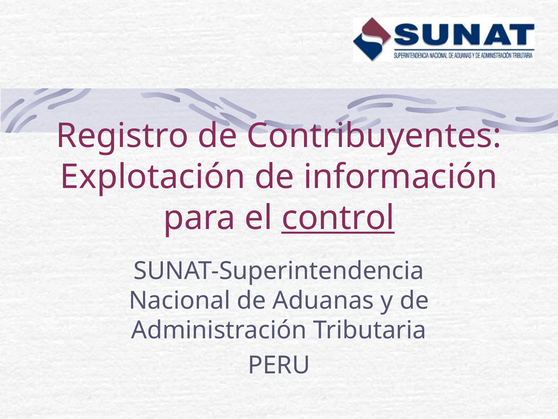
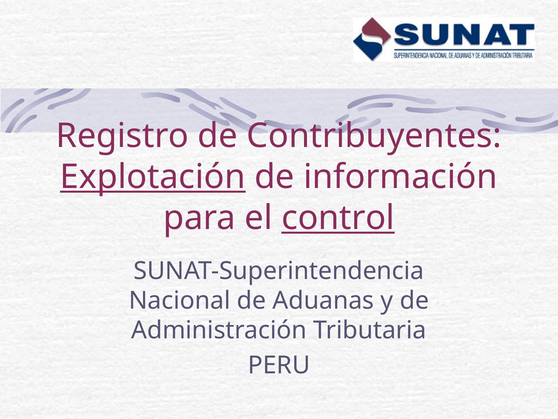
Explotación underline: none -> present
